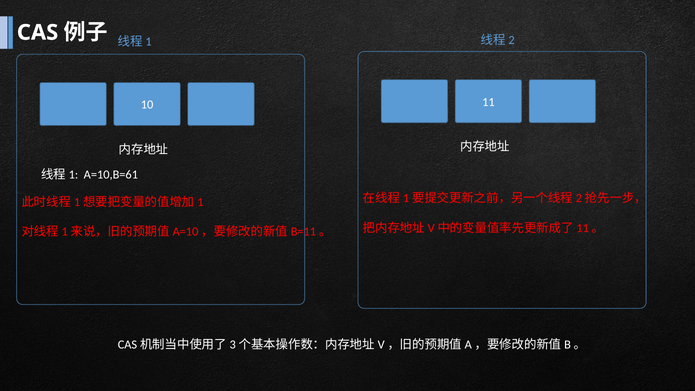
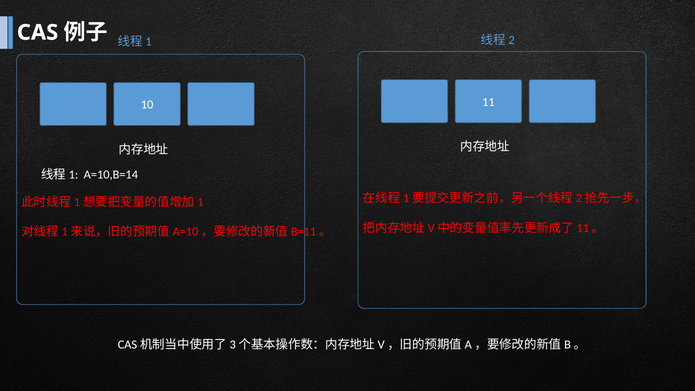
A=10,B=61: A=10,B=61 -> A=10,B=14
